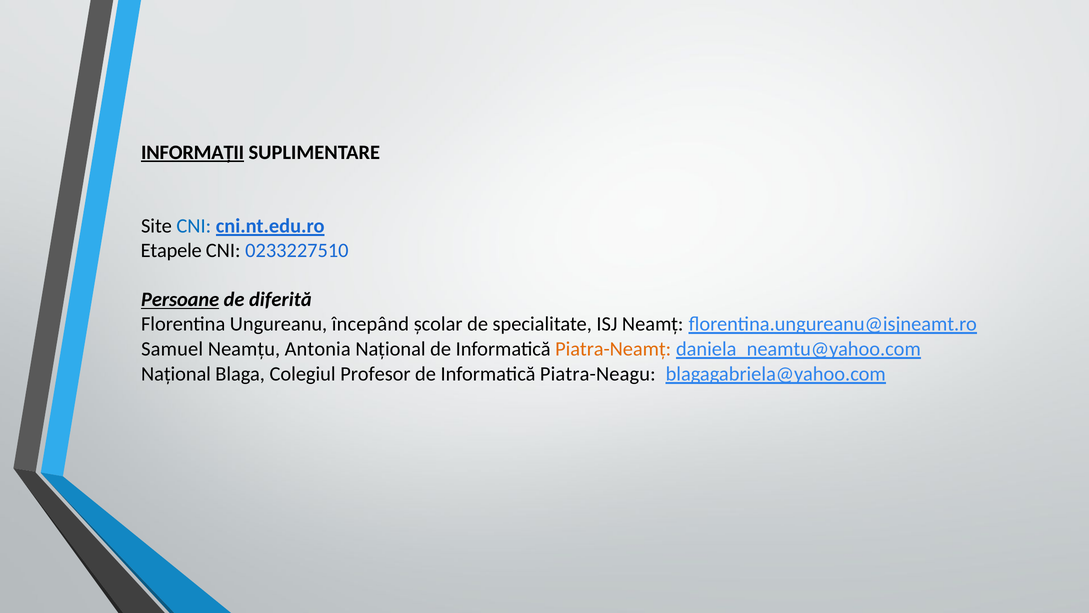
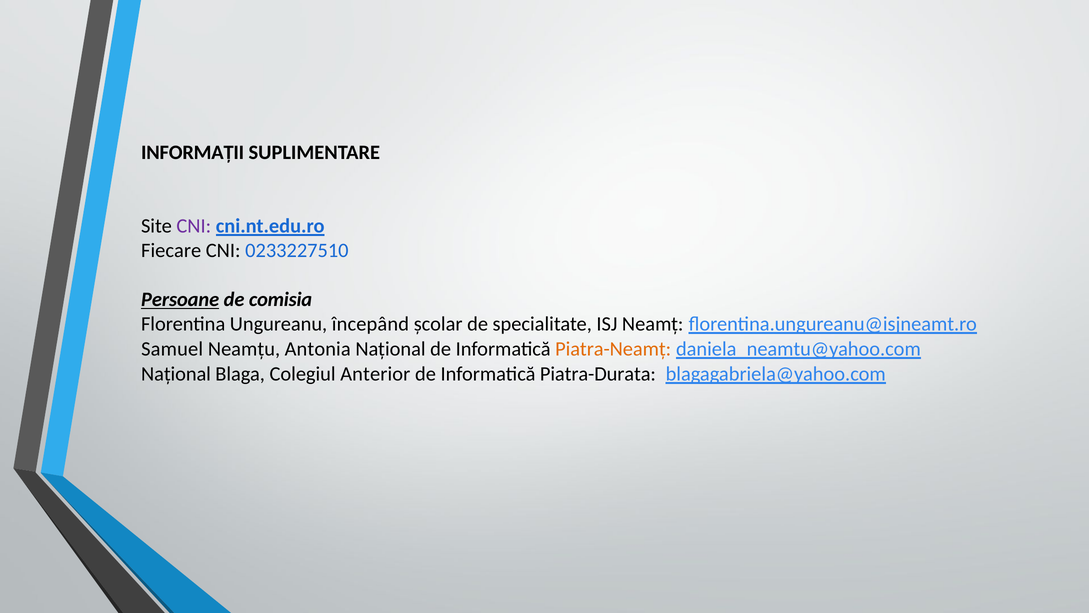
INFORMAȚII underline: present -> none
CNI at (194, 226) colour: blue -> purple
Etapele: Etapele -> Fiecare
diferită: diferită -> comisia
Profesor: Profesor -> Anterior
Piatra-Neagu: Piatra-Neagu -> Piatra-Durata
